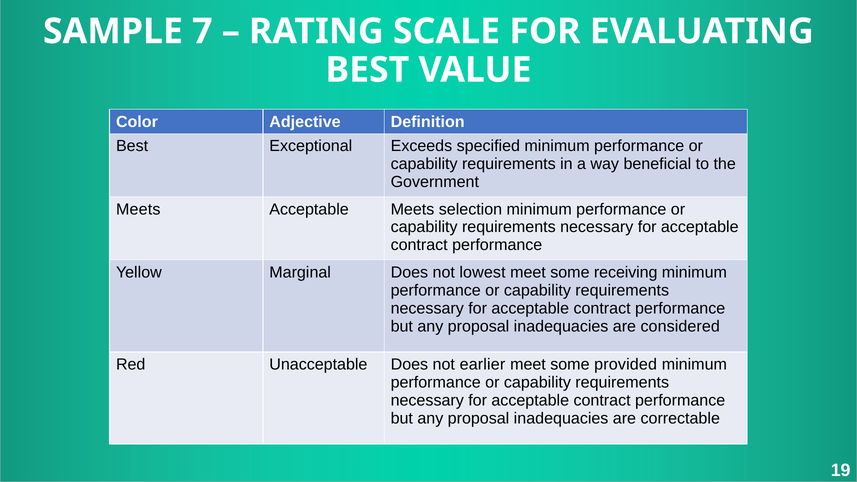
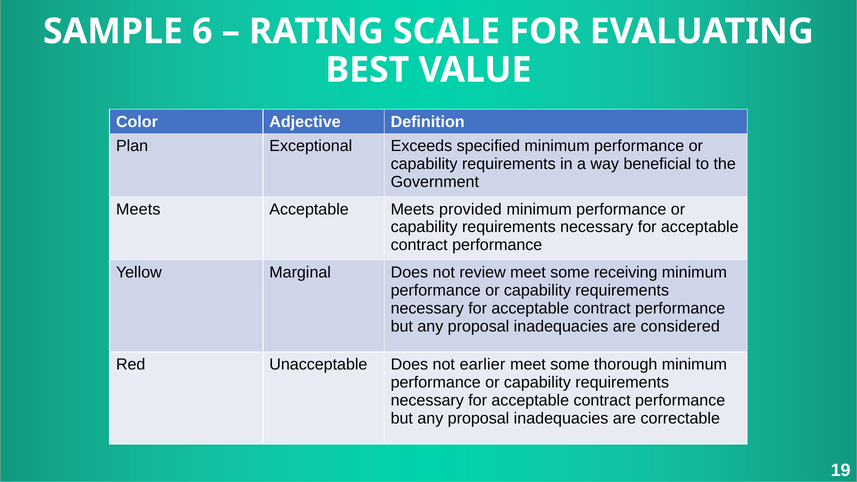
7: 7 -> 6
Best at (132, 146): Best -> Plan
selection: selection -> provided
lowest: lowest -> review
provided: provided -> thorough
